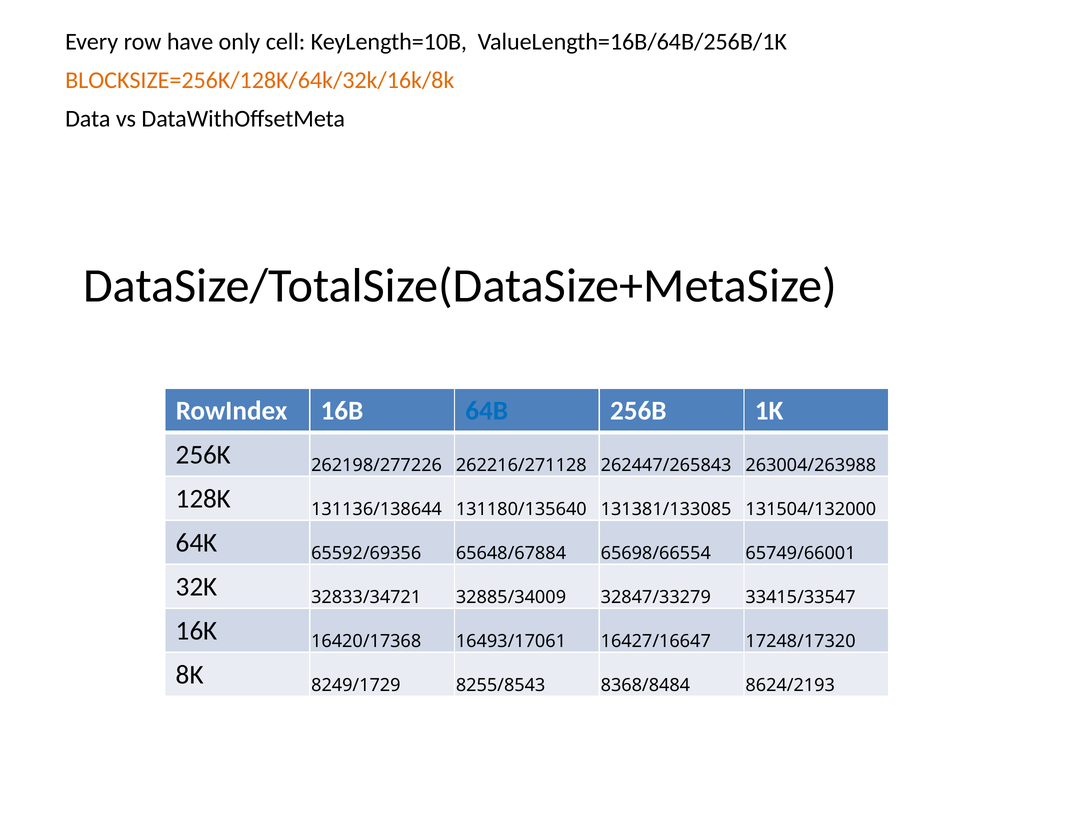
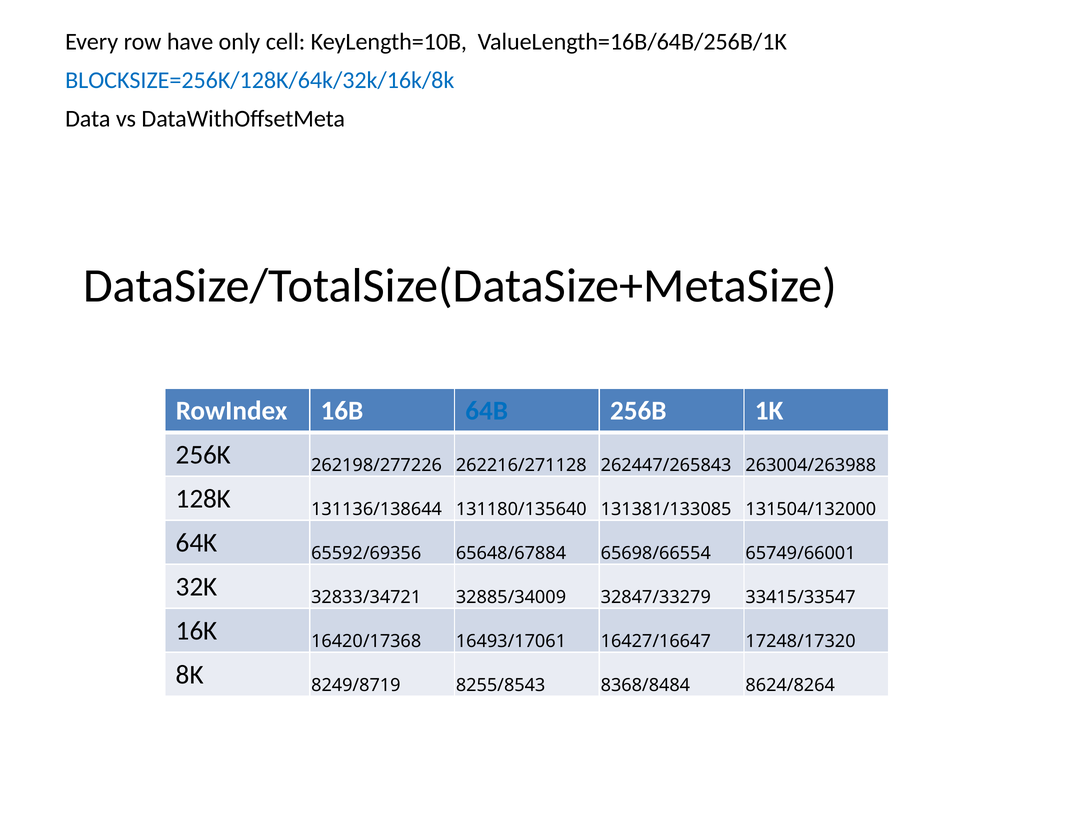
BLOCKSIZE=256K/128K/64k/32k/16k/8k colour: orange -> blue
8249/1729: 8249/1729 -> 8249/8719
8624/2193: 8624/2193 -> 8624/8264
